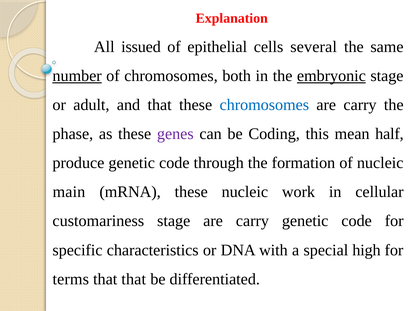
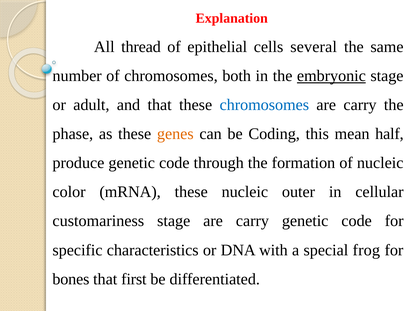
issued: issued -> thread
number underline: present -> none
genes colour: purple -> orange
main: main -> color
work: work -> outer
high: high -> frog
terms: terms -> bones
that that: that -> first
